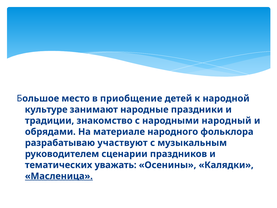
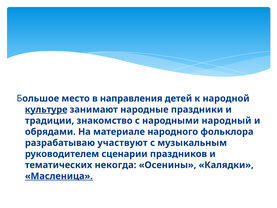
приобщение: приобщение -> направления
культуре underline: none -> present
уважать: уважать -> некогда
